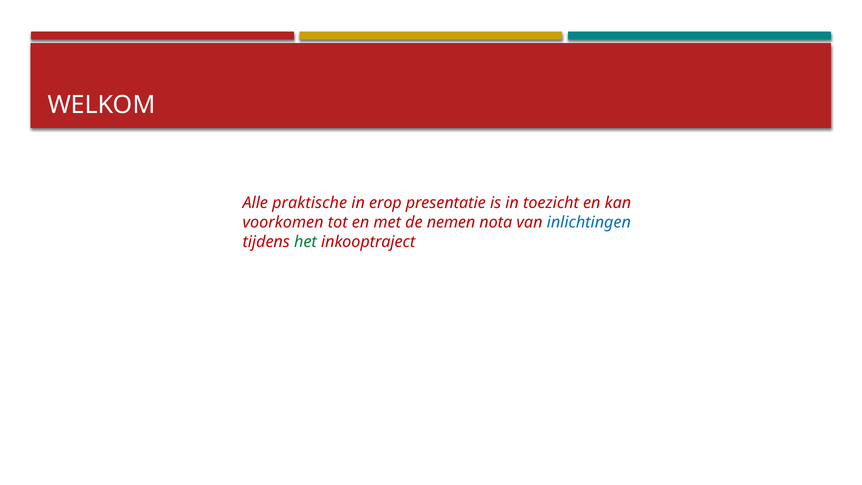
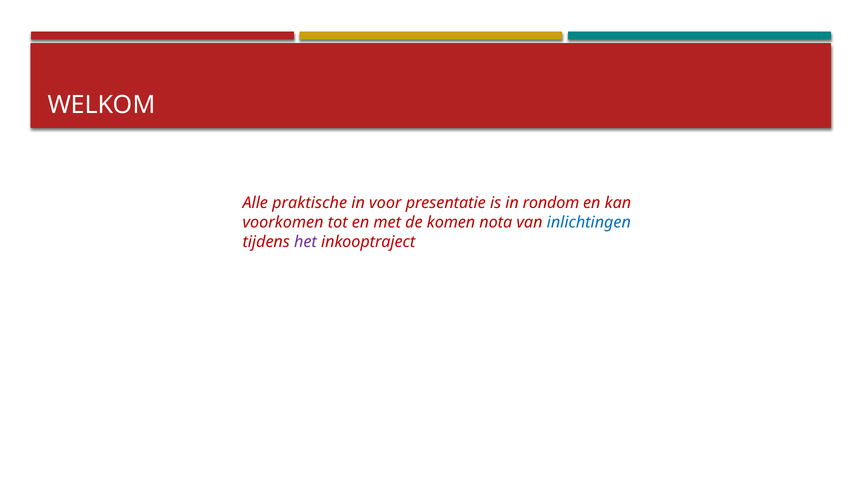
erop: erop -> voor
toezicht: toezicht -> rondom
nemen: nemen -> komen
het colour: green -> purple
